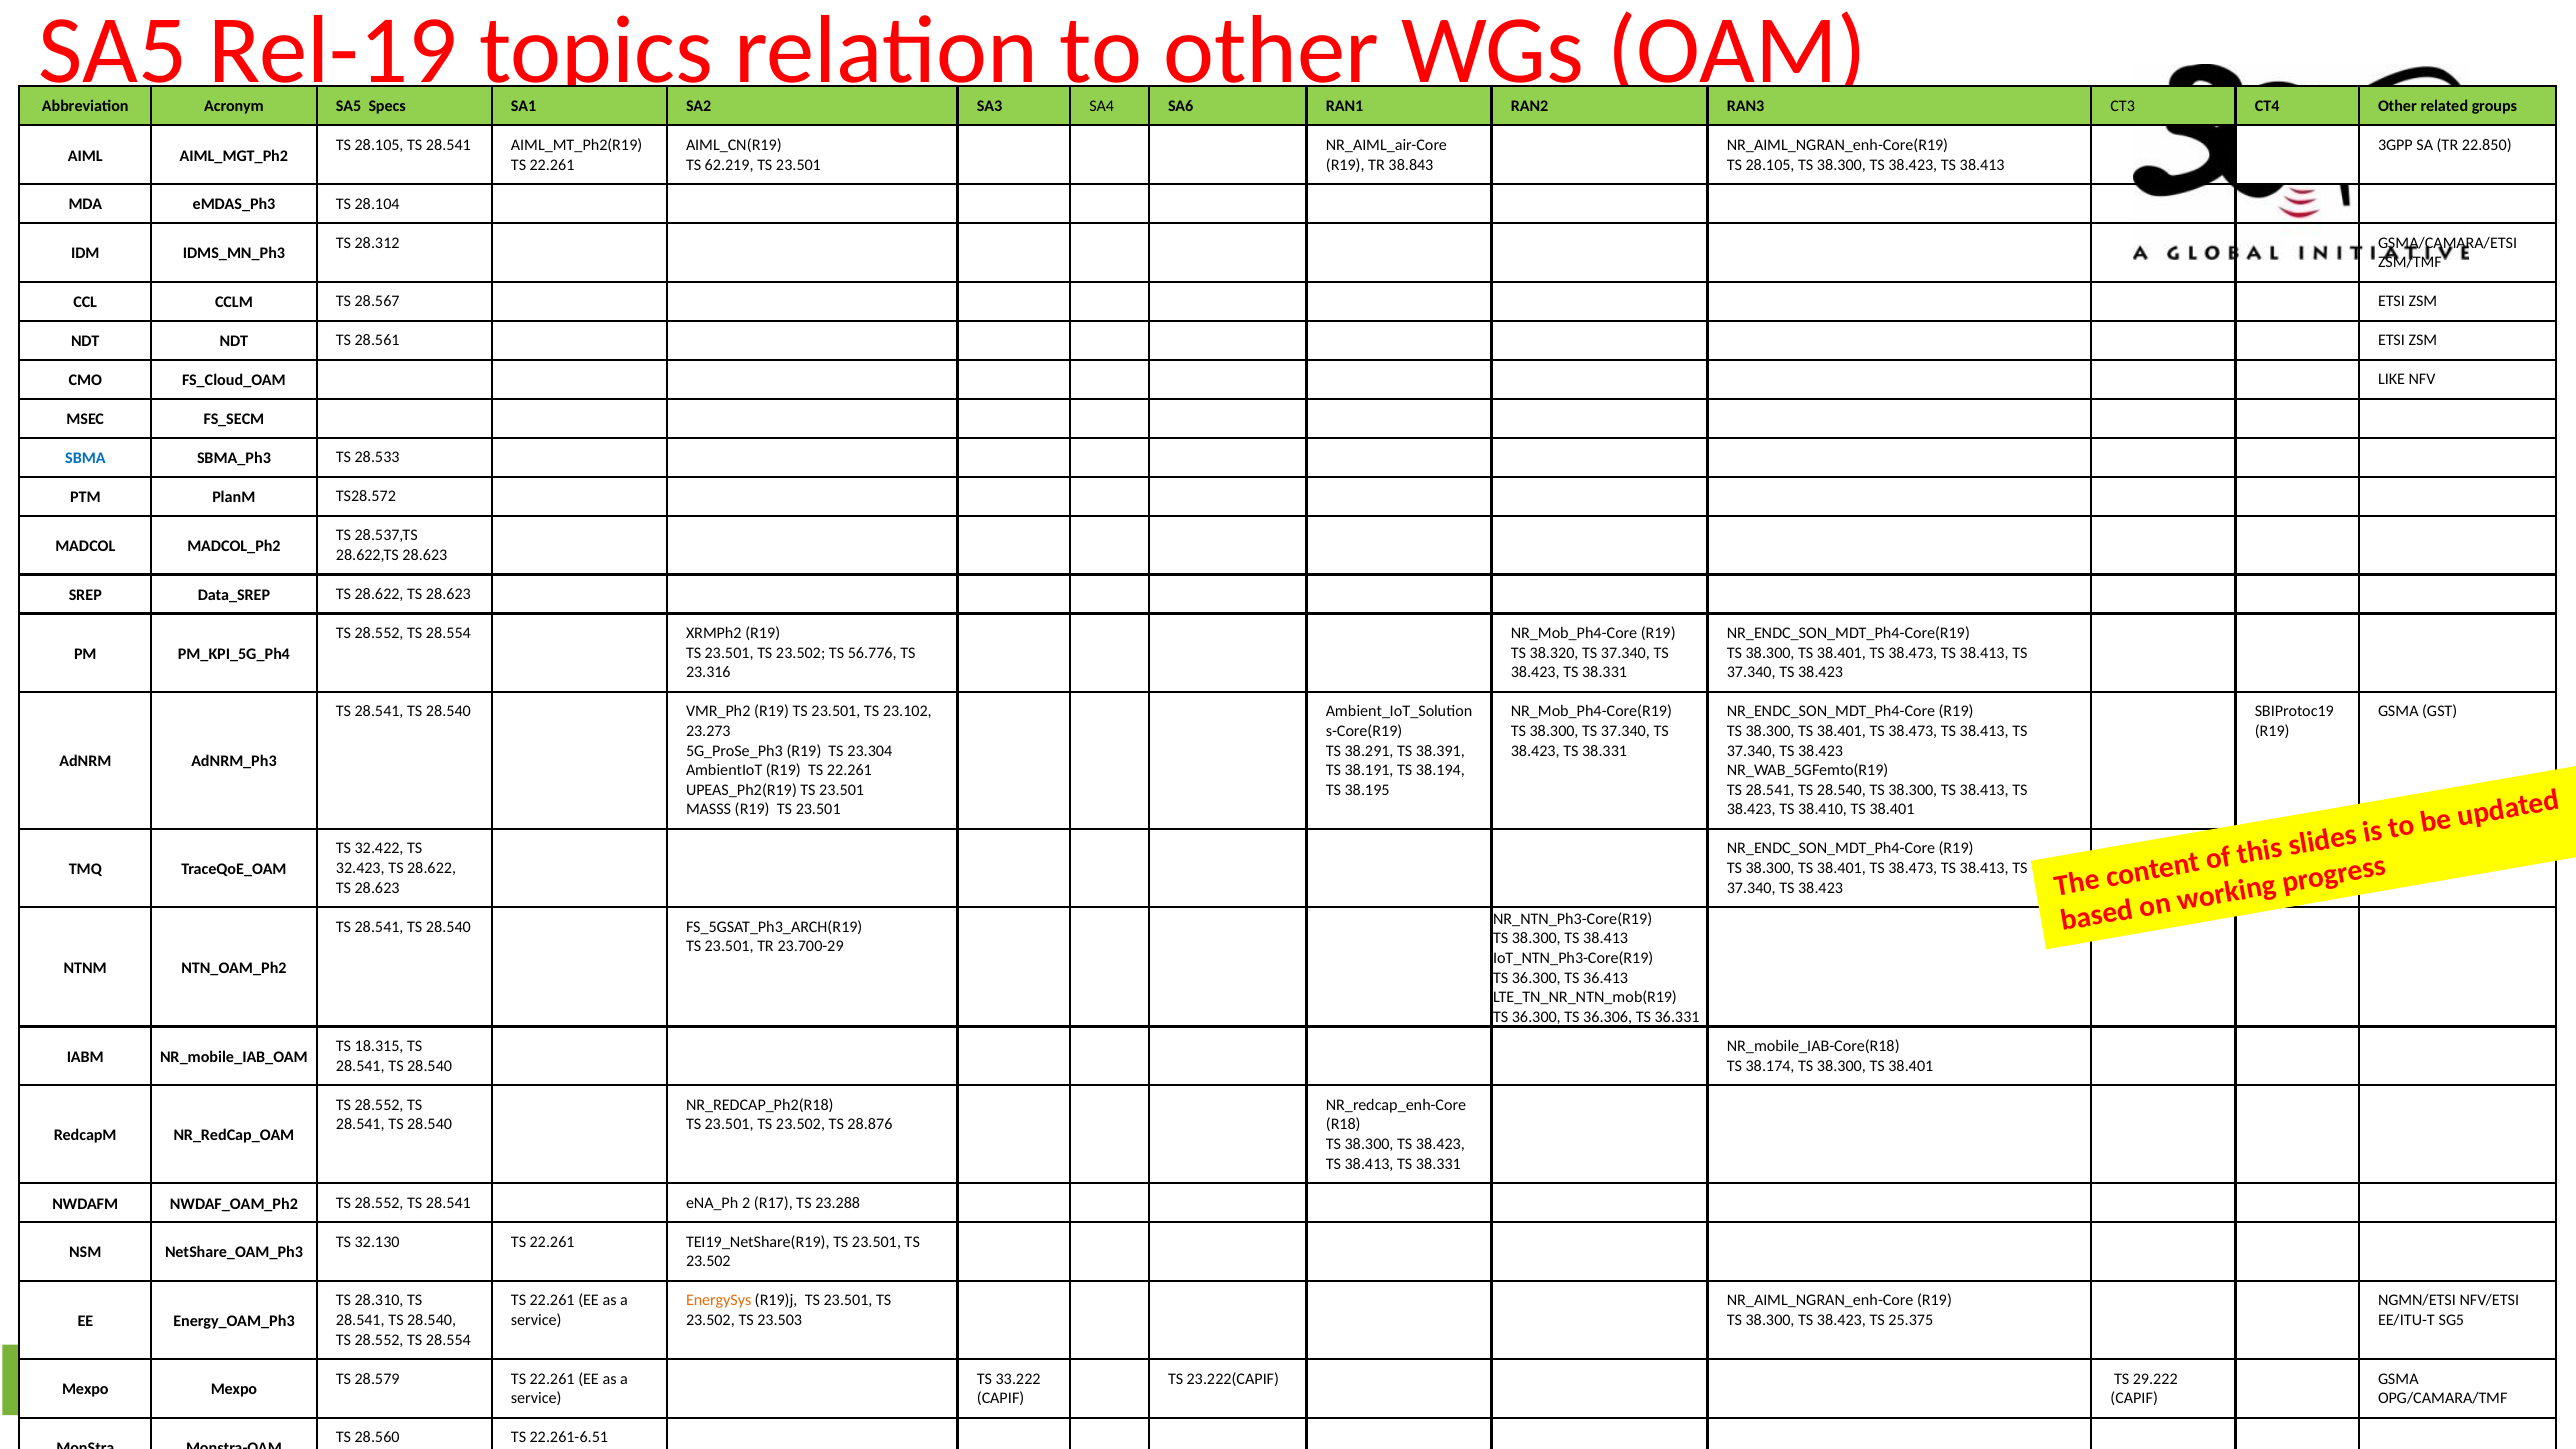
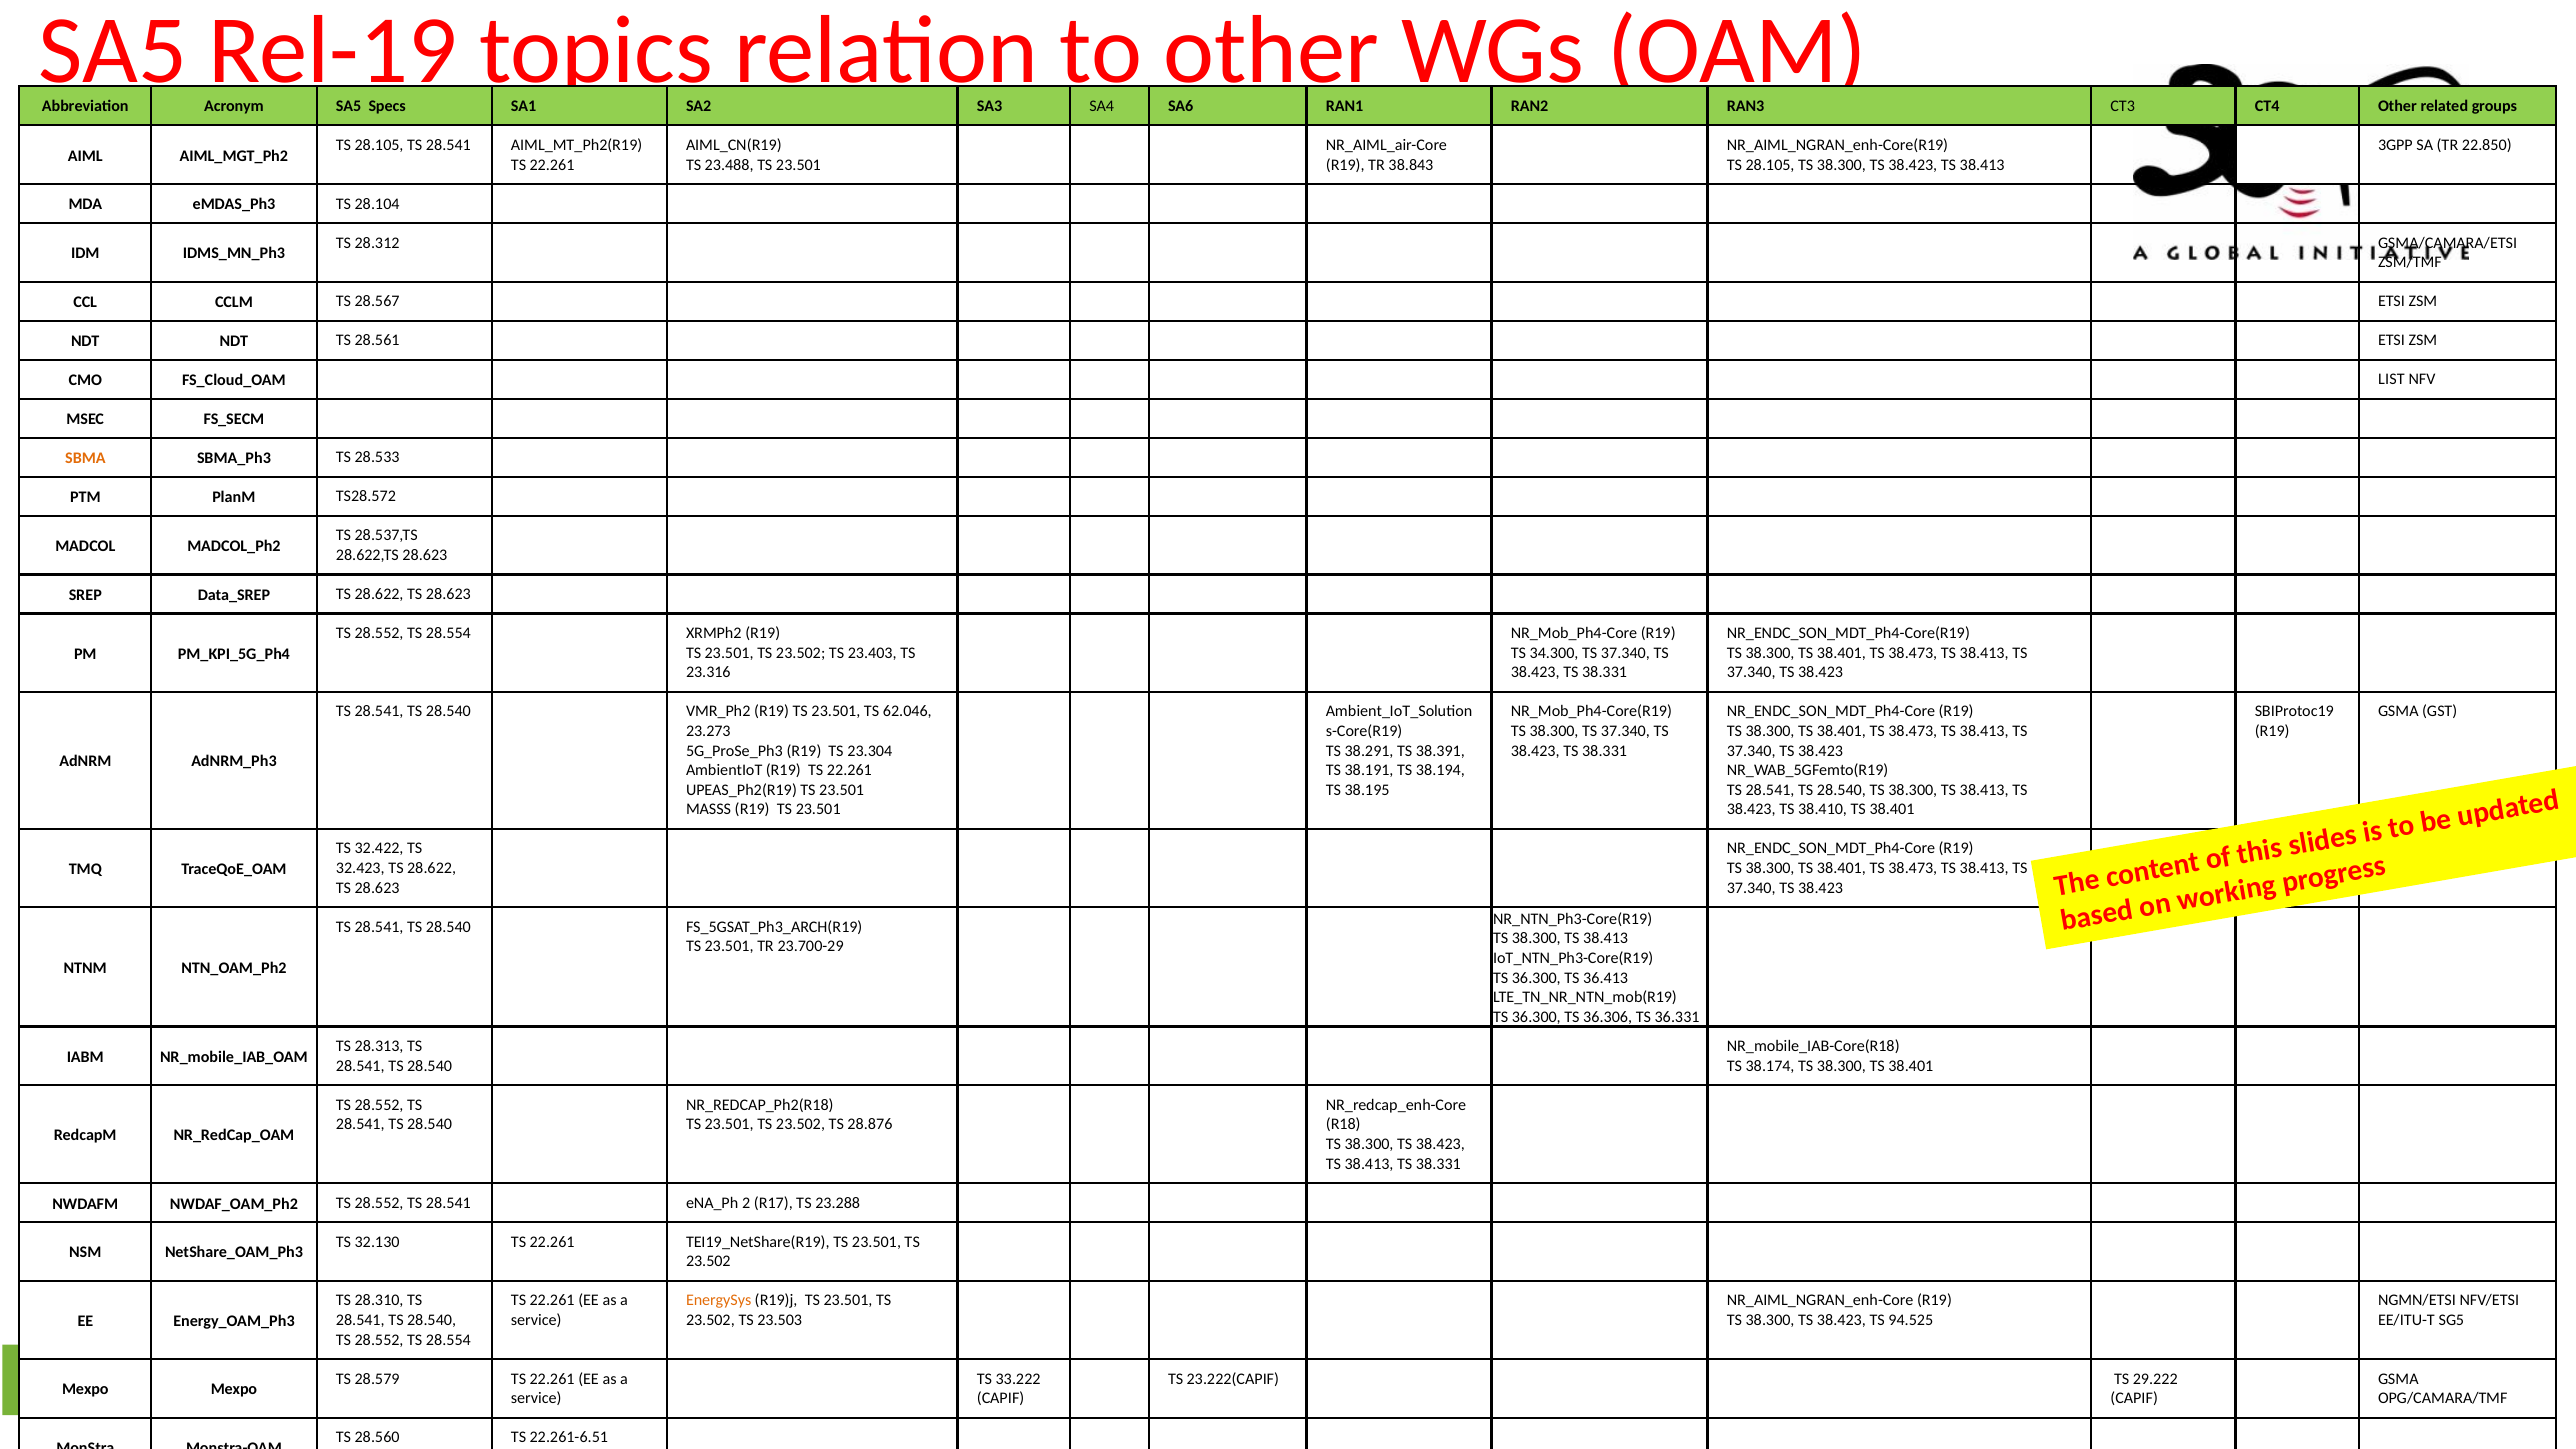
62.219: 62.219 -> 23.488
LIKE: LIKE -> LIST
SBMA colour: blue -> orange
56.776: 56.776 -> 23.403
38.320: 38.320 -> 34.300
23.102: 23.102 -> 62.046
18.315: 18.315 -> 28.313
25.375: 25.375 -> 94.525
